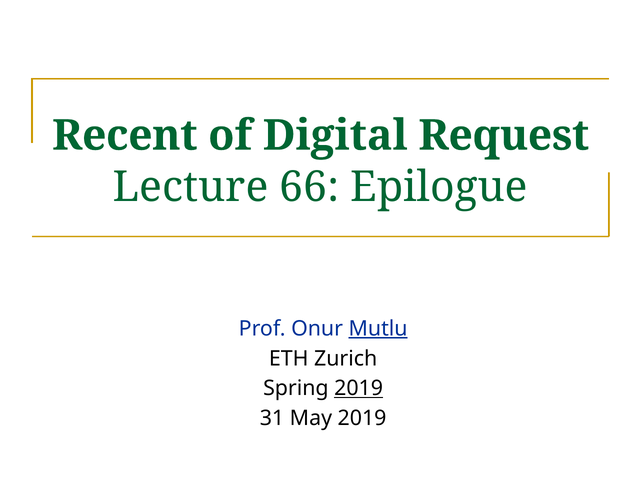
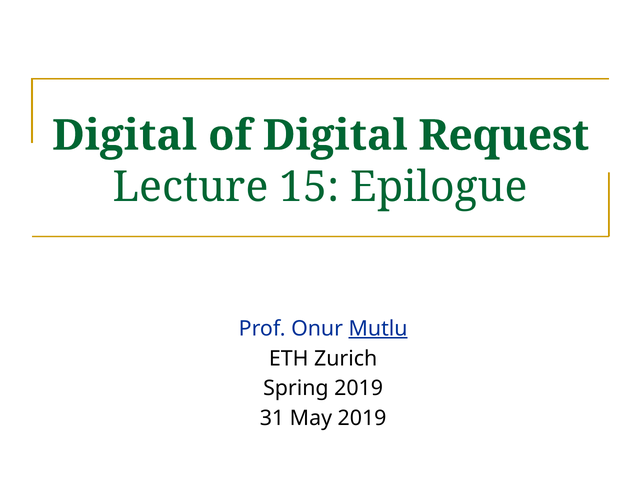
Recent at (125, 136): Recent -> Digital
66: 66 -> 15
2019 at (359, 388) underline: present -> none
